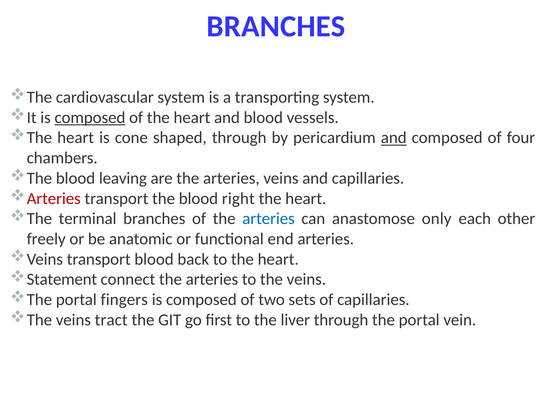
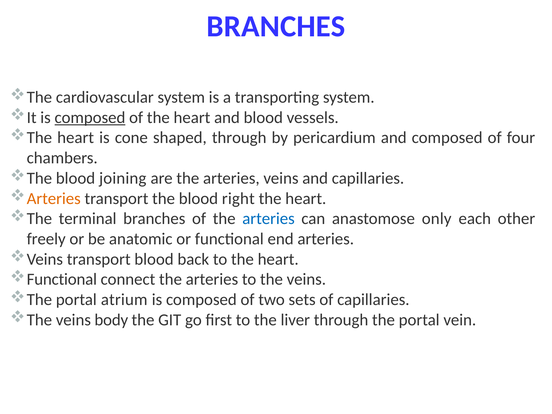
and at (394, 138) underline: present -> none
leaving: leaving -> joining
Arteries at (54, 198) colour: red -> orange
Statement at (62, 279): Statement -> Functional
fingers: fingers -> atrium
tract: tract -> body
